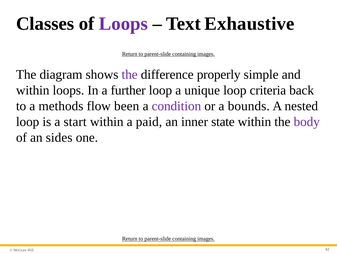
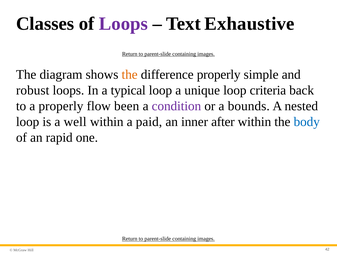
the at (130, 75) colour: purple -> orange
within at (33, 90): within -> robust
further: further -> typical
a methods: methods -> properly
start: start -> well
state: state -> after
body colour: purple -> blue
sides: sides -> rapid
